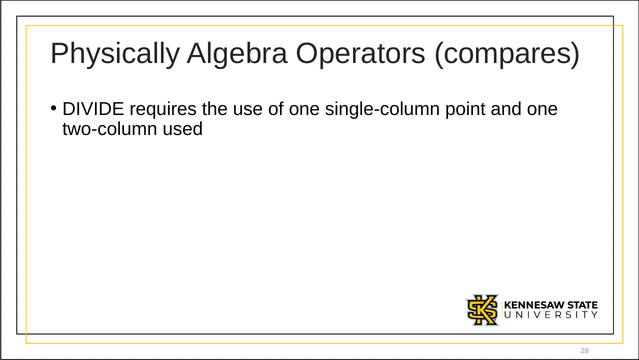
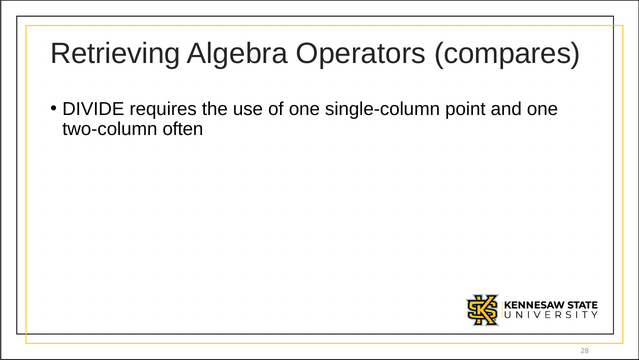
Physically: Physically -> Retrieving
used: used -> often
